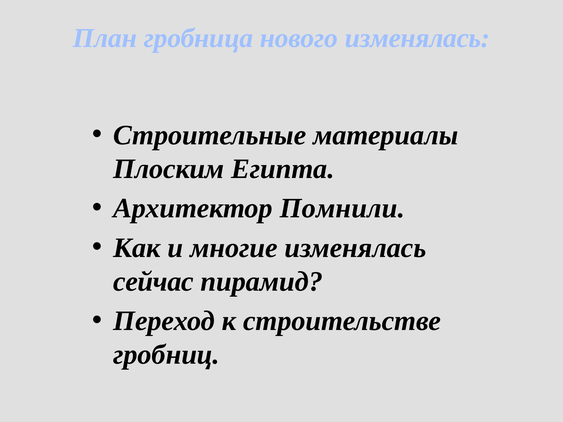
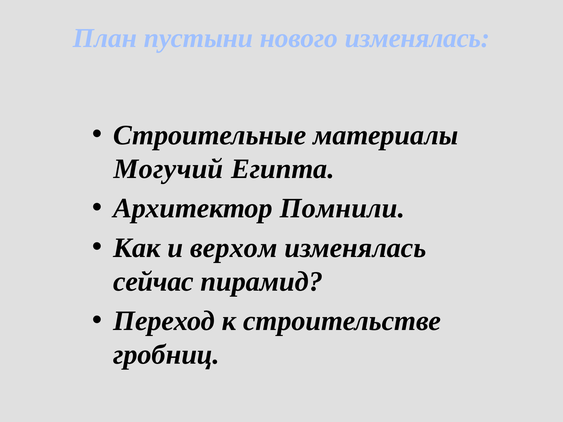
гробница: гробница -> пустыни
Плоским: Плоским -> Могучий
многие: многие -> верхом
